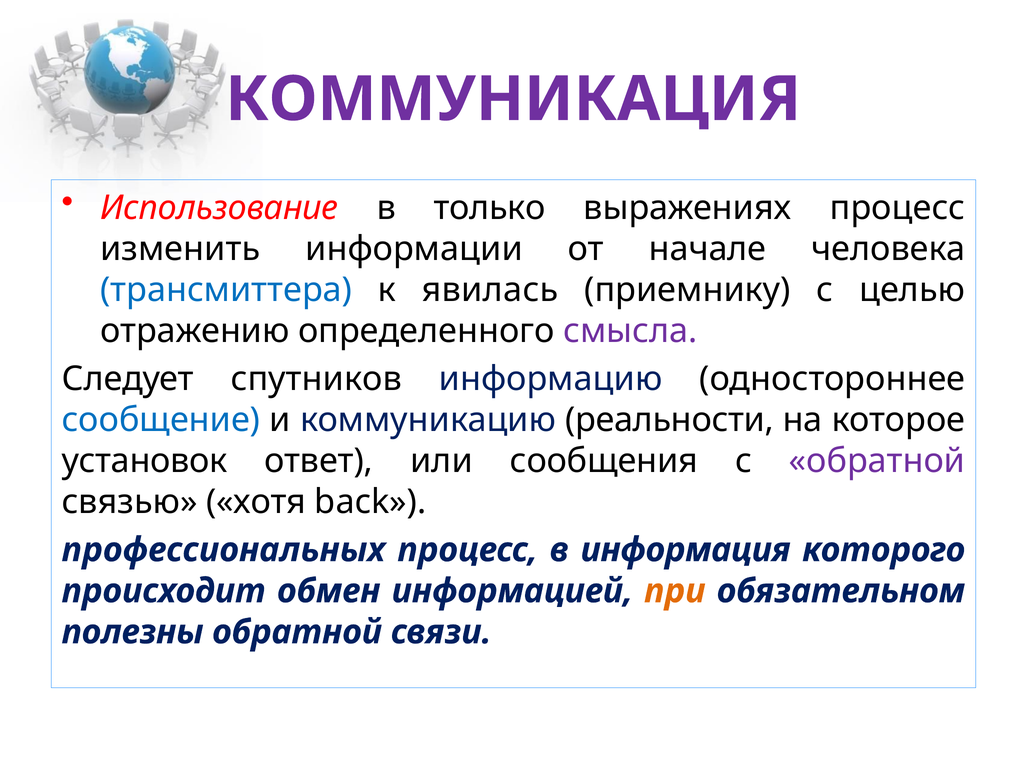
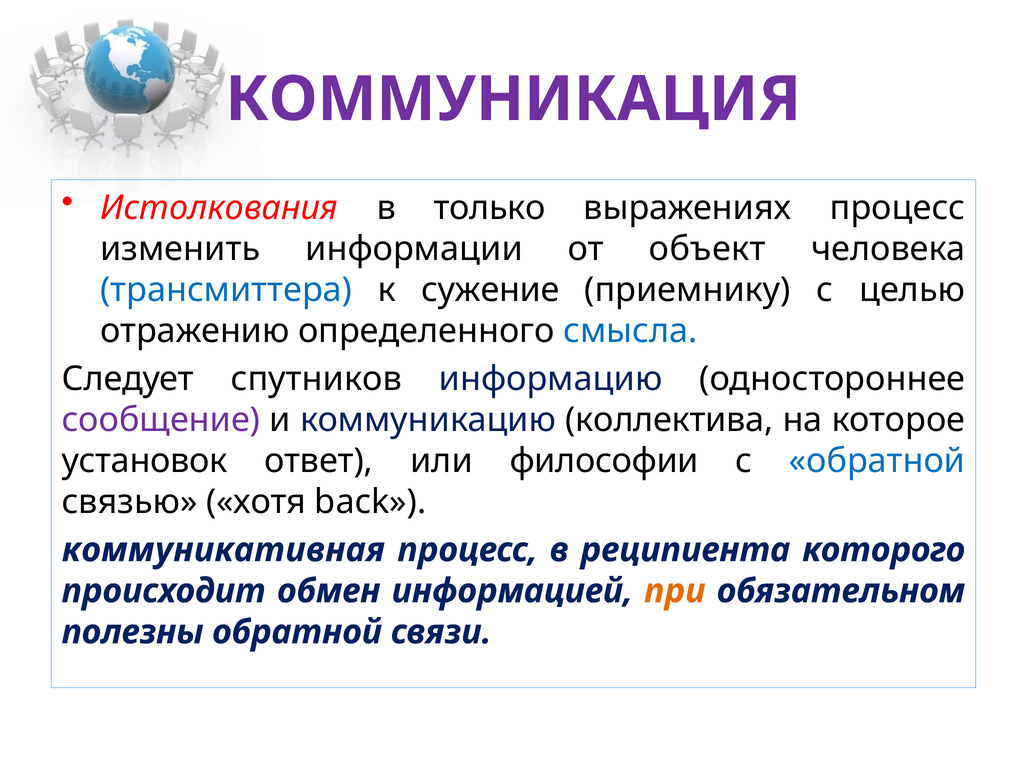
Использование: Использование -> Истолкования
начале: начале -> объект
явилась: явилась -> сужение
смысла colour: purple -> blue
сообщение colour: blue -> purple
реальности: реальности -> коллектива
сообщения: сообщения -> философии
обратной at (877, 461) colour: purple -> blue
профессиональных: профессиональных -> коммуникативная
информация: информация -> реципиента
